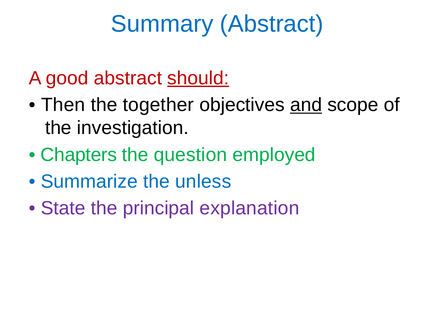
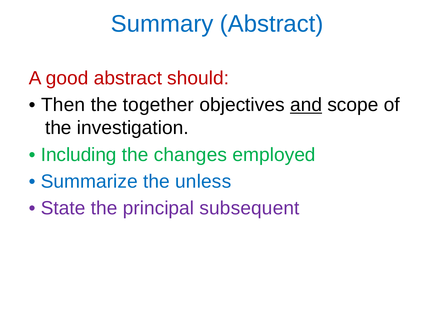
should underline: present -> none
Chapters: Chapters -> Including
question: question -> changes
explanation: explanation -> subsequent
